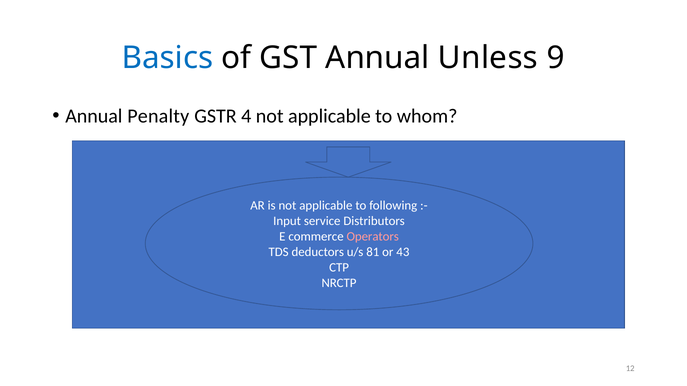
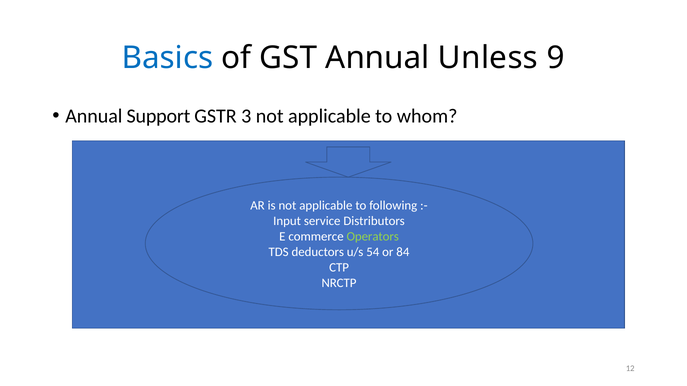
Penalty: Penalty -> Support
4: 4 -> 3
Operators colour: pink -> light green
81: 81 -> 54
43: 43 -> 84
